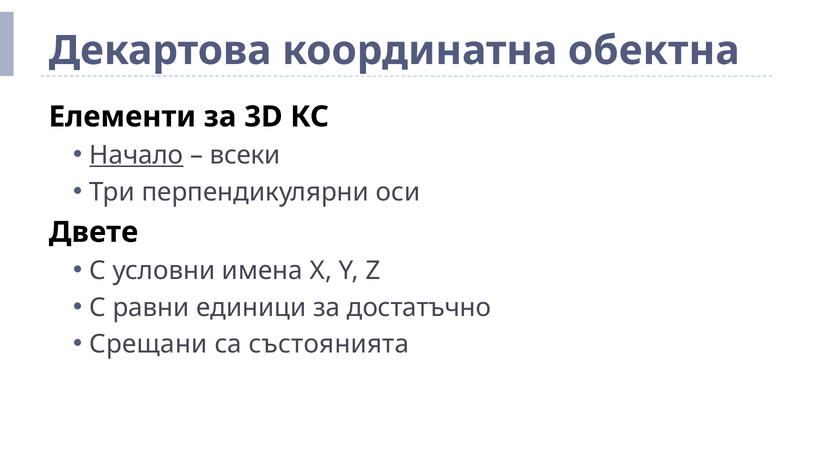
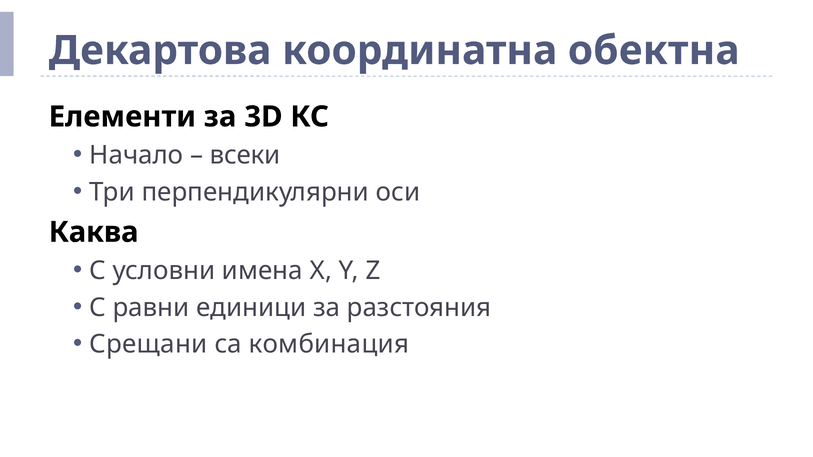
Начало underline: present -> none
Двете: Двете -> Каква
достатъчно: достатъчно -> разстояния
състоянията: състоянията -> комбинация
